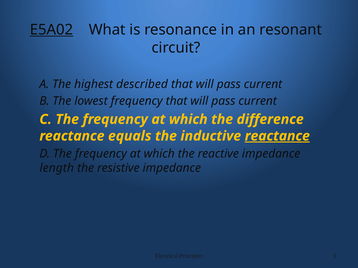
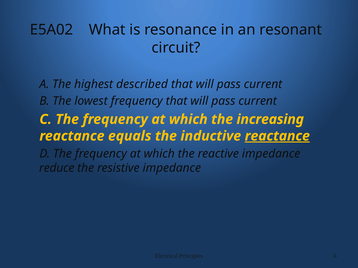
E5A02 underline: present -> none
difference: difference -> increasing
length: length -> reduce
